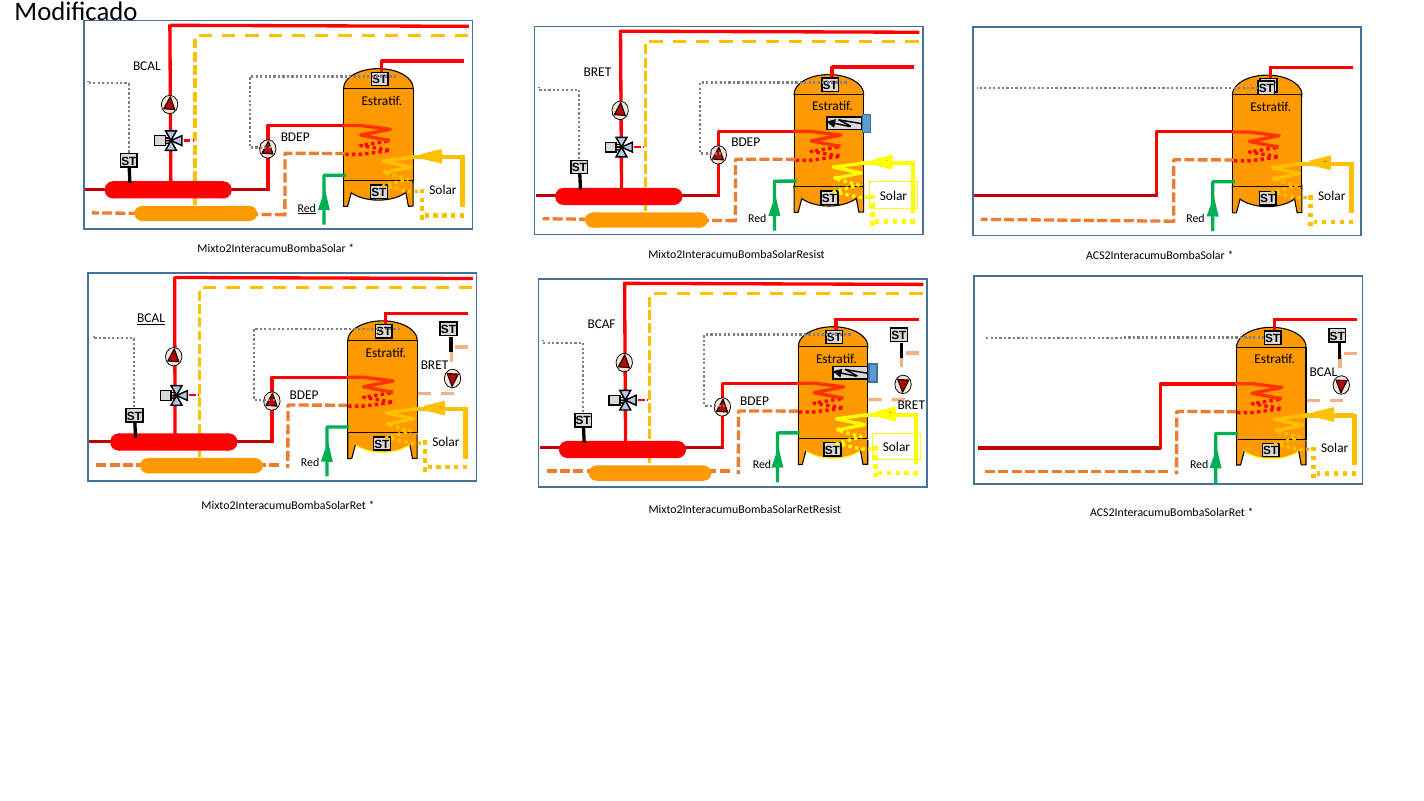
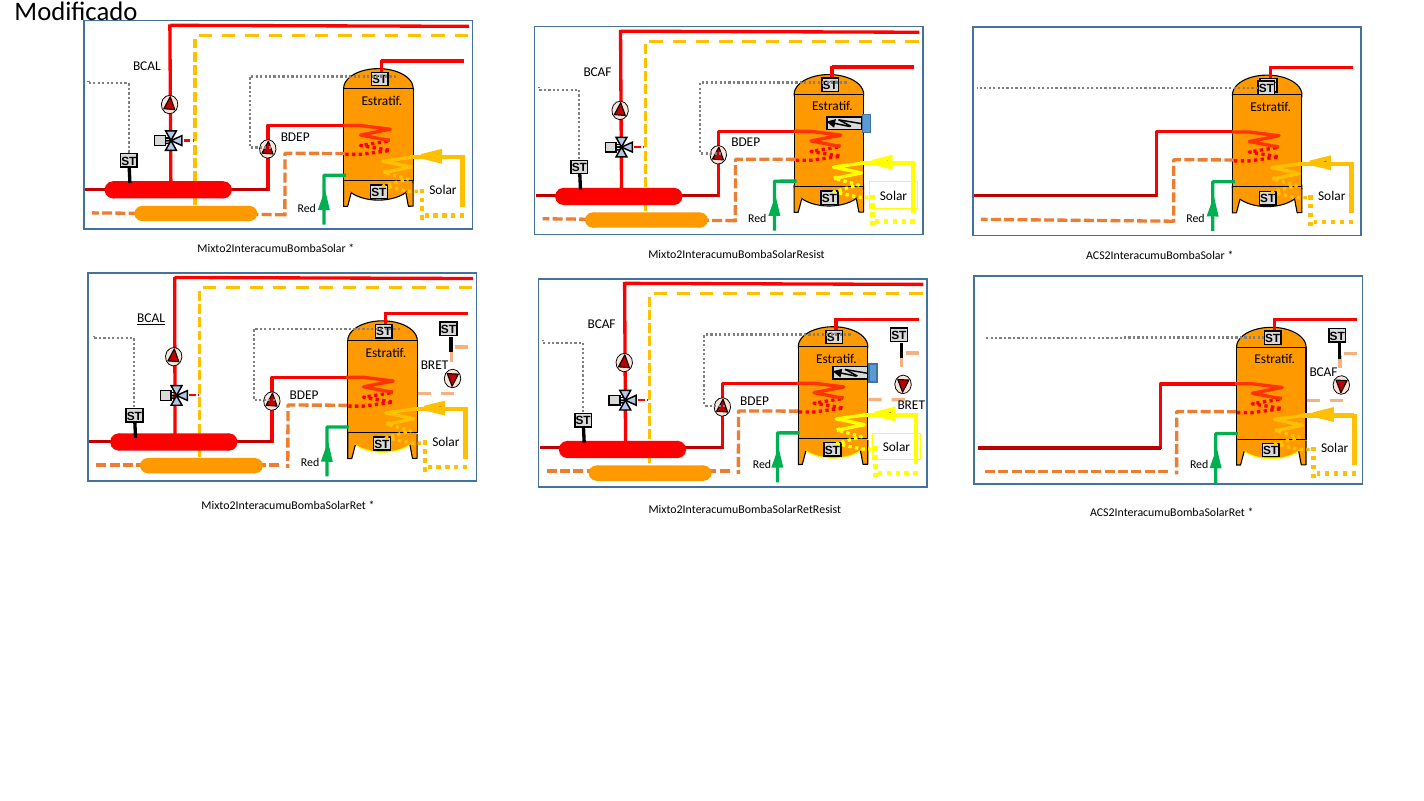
BRET at (597, 72): BRET -> BCAF
Red at (307, 208) underline: present -> none
BCAL at (1323, 372): BCAL -> BCAF
